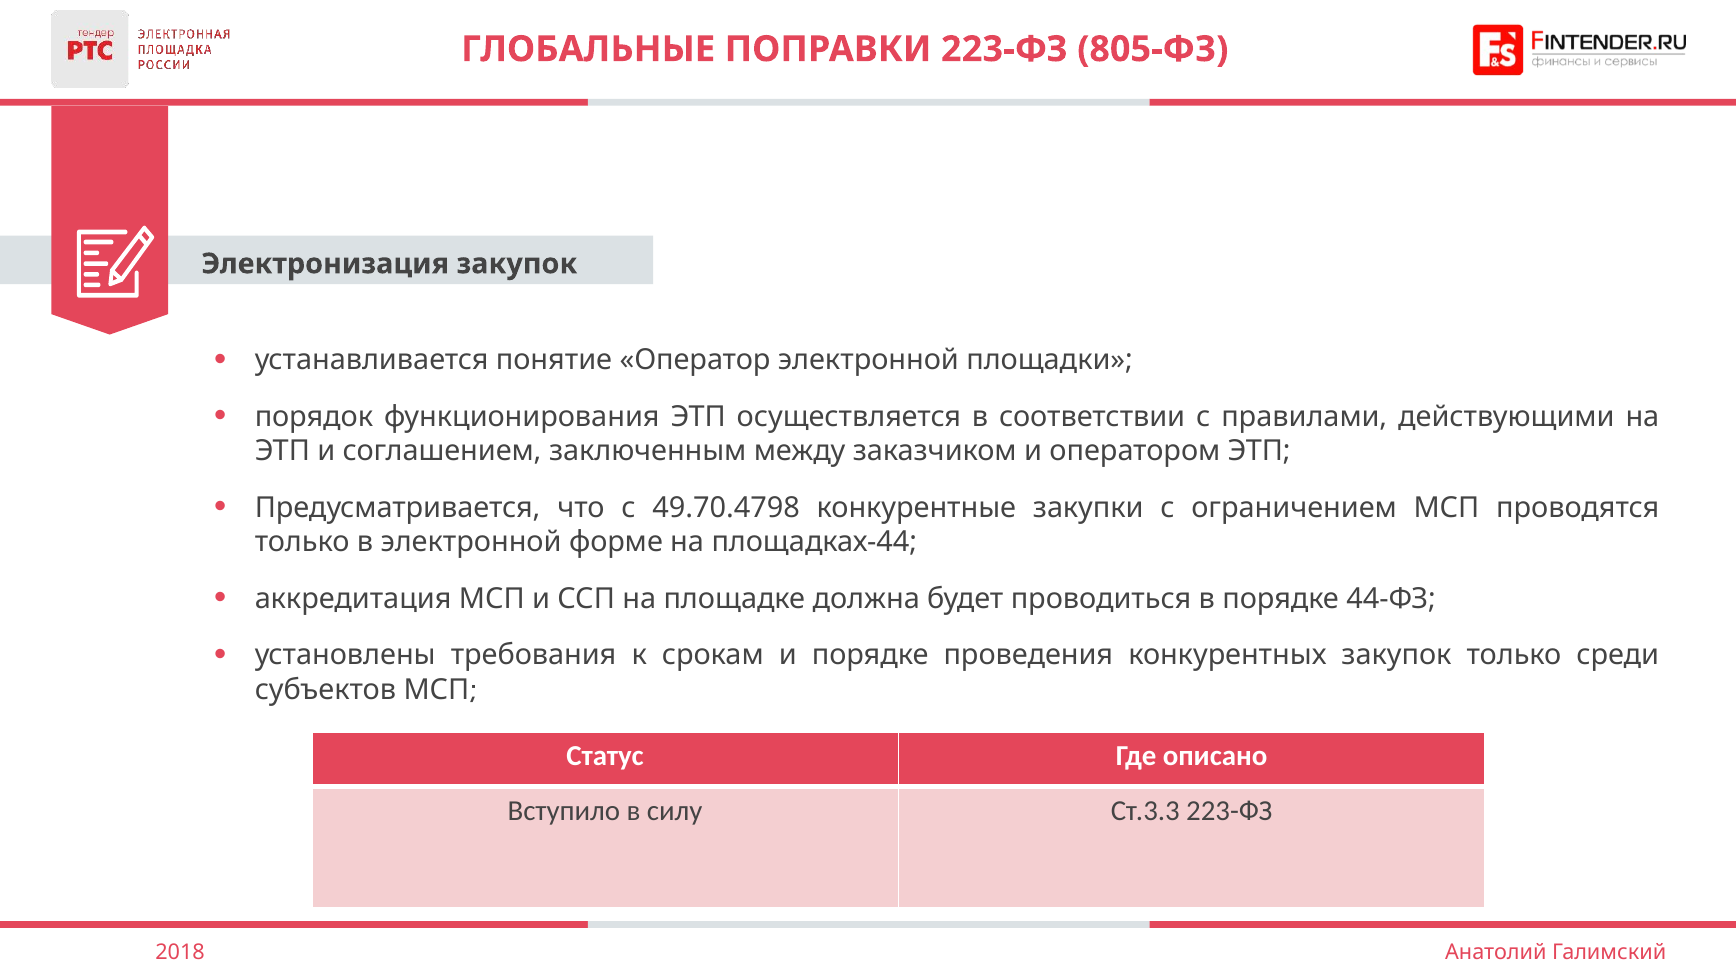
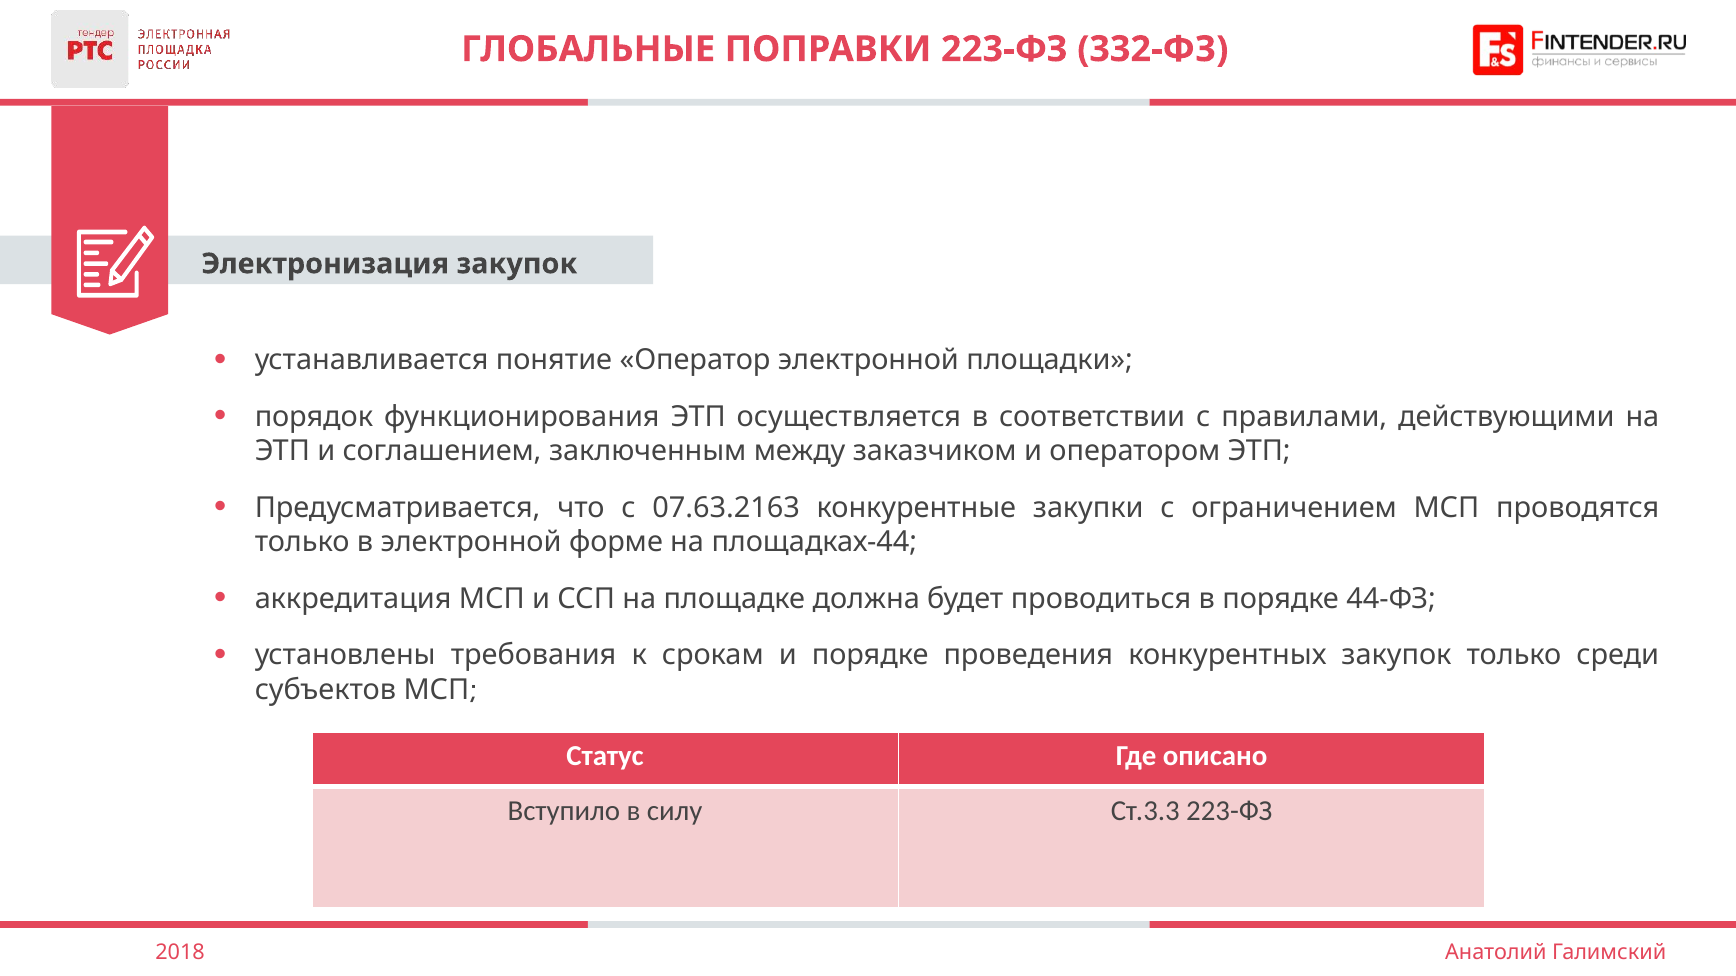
805-ФЗ: 805-ФЗ -> 332-ФЗ
49.70.4798: 49.70.4798 -> 07.63.2163
